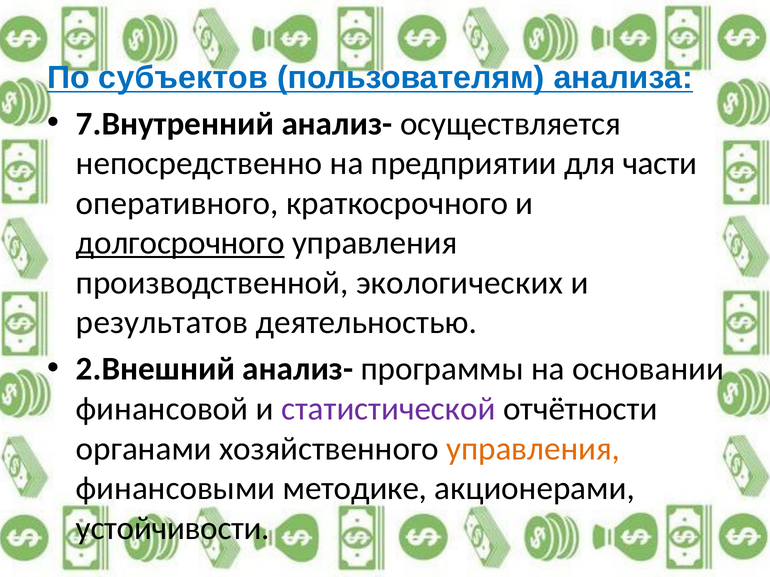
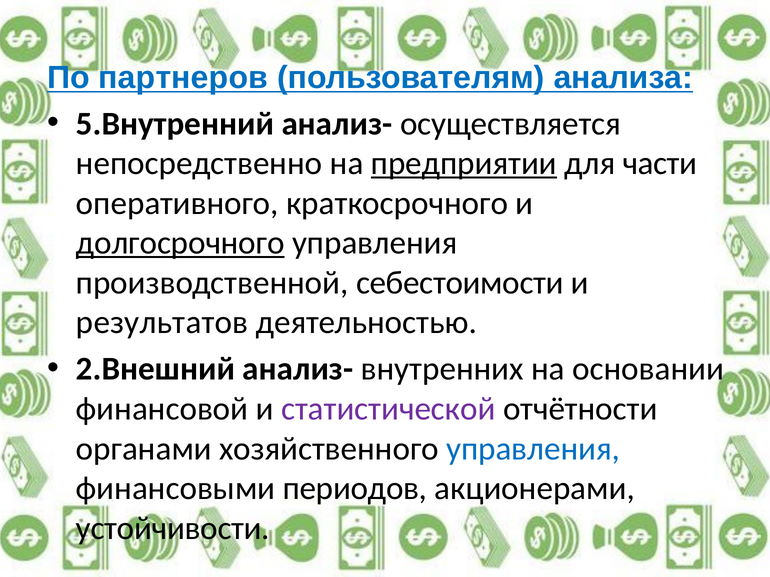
субъектов: субъектов -> партнеров
7.Внутренний: 7.Внутренний -> 5.Внутренний
предприятии underline: none -> present
экологических: экологических -> себестоимости
программы: программы -> внутренних
управления at (533, 449) colour: orange -> blue
методике: методике -> периодов
